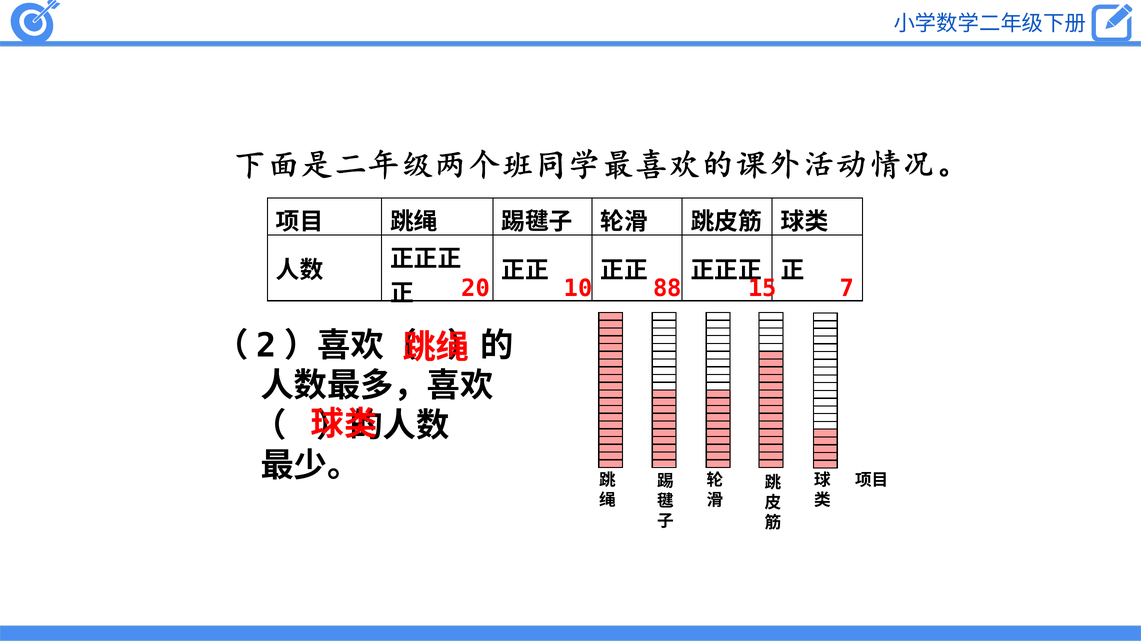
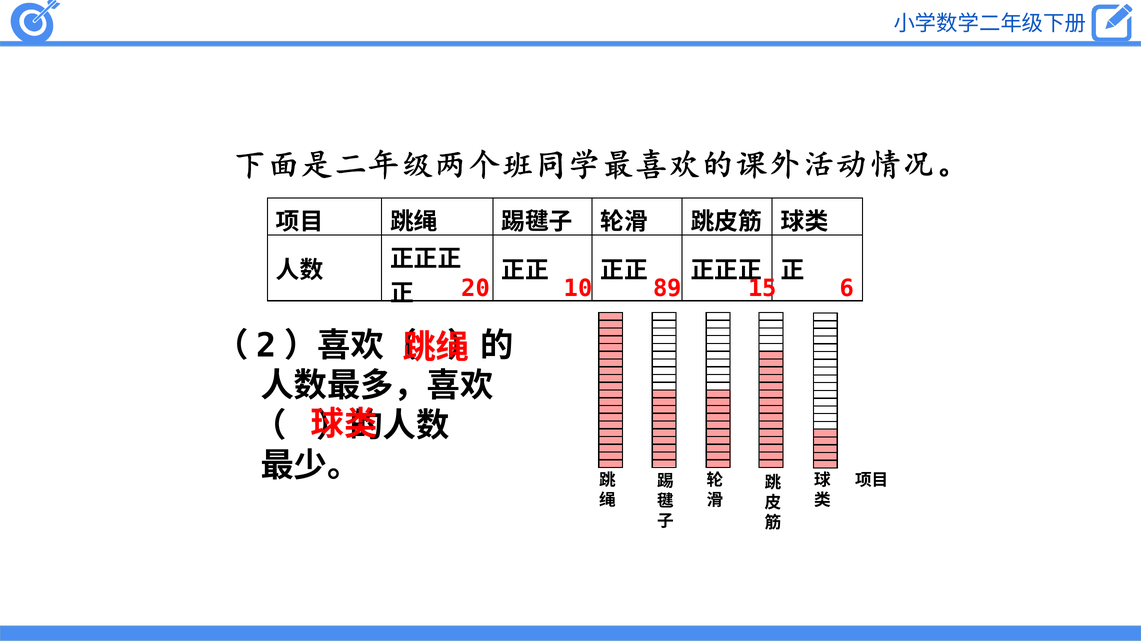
88: 88 -> 89
7: 7 -> 6
